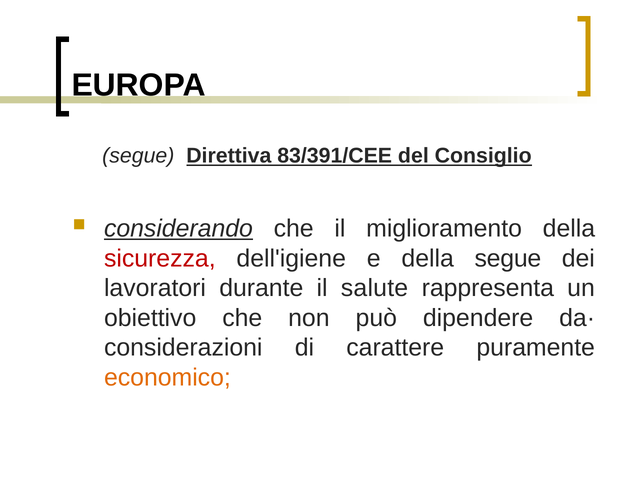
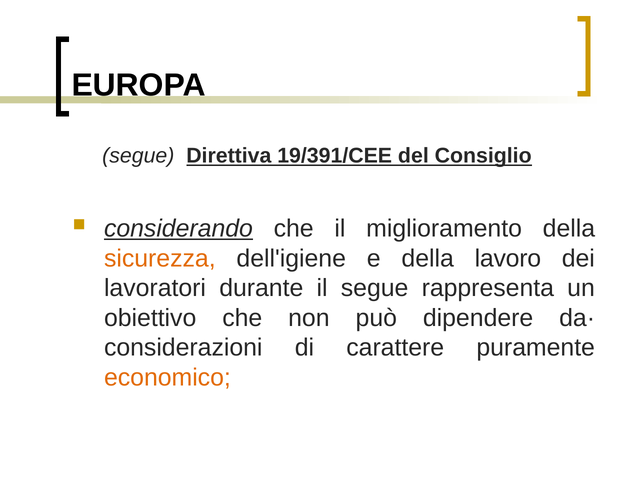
83/391/CEE: 83/391/CEE -> 19/391/CEE
sicurezza colour: red -> orange
della segue: segue -> lavoro
il salute: salute -> segue
